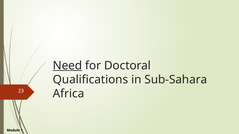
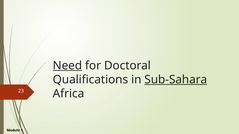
Sub-Sahara underline: none -> present
